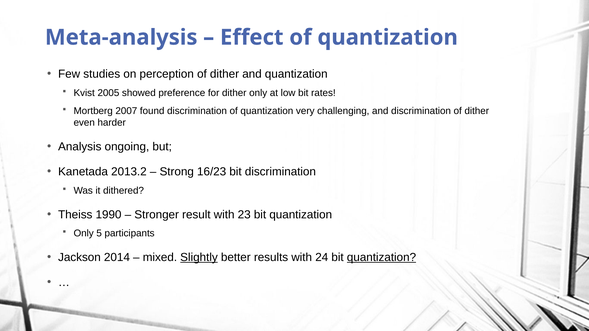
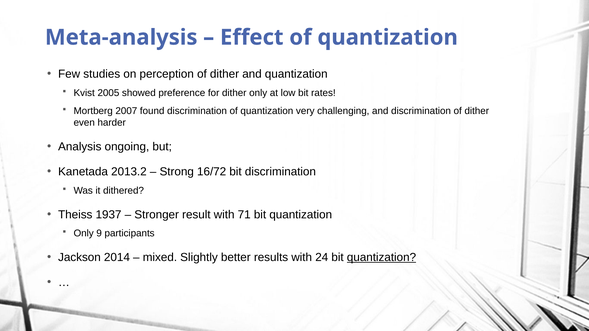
16/23: 16/23 -> 16/72
1990: 1990 -> 1937
23: 23 -> 71
5: 5 -> 9
Slightly underline: present -> none
